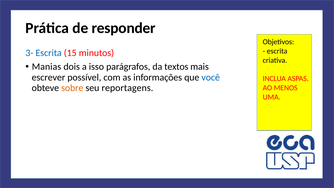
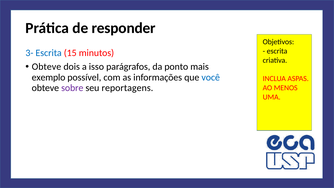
Manias at (46, 67): Manias -> Obteve
textos: textos -> ponto
escrever: escrever -> exemplo
sobre colour: orange -> purple
